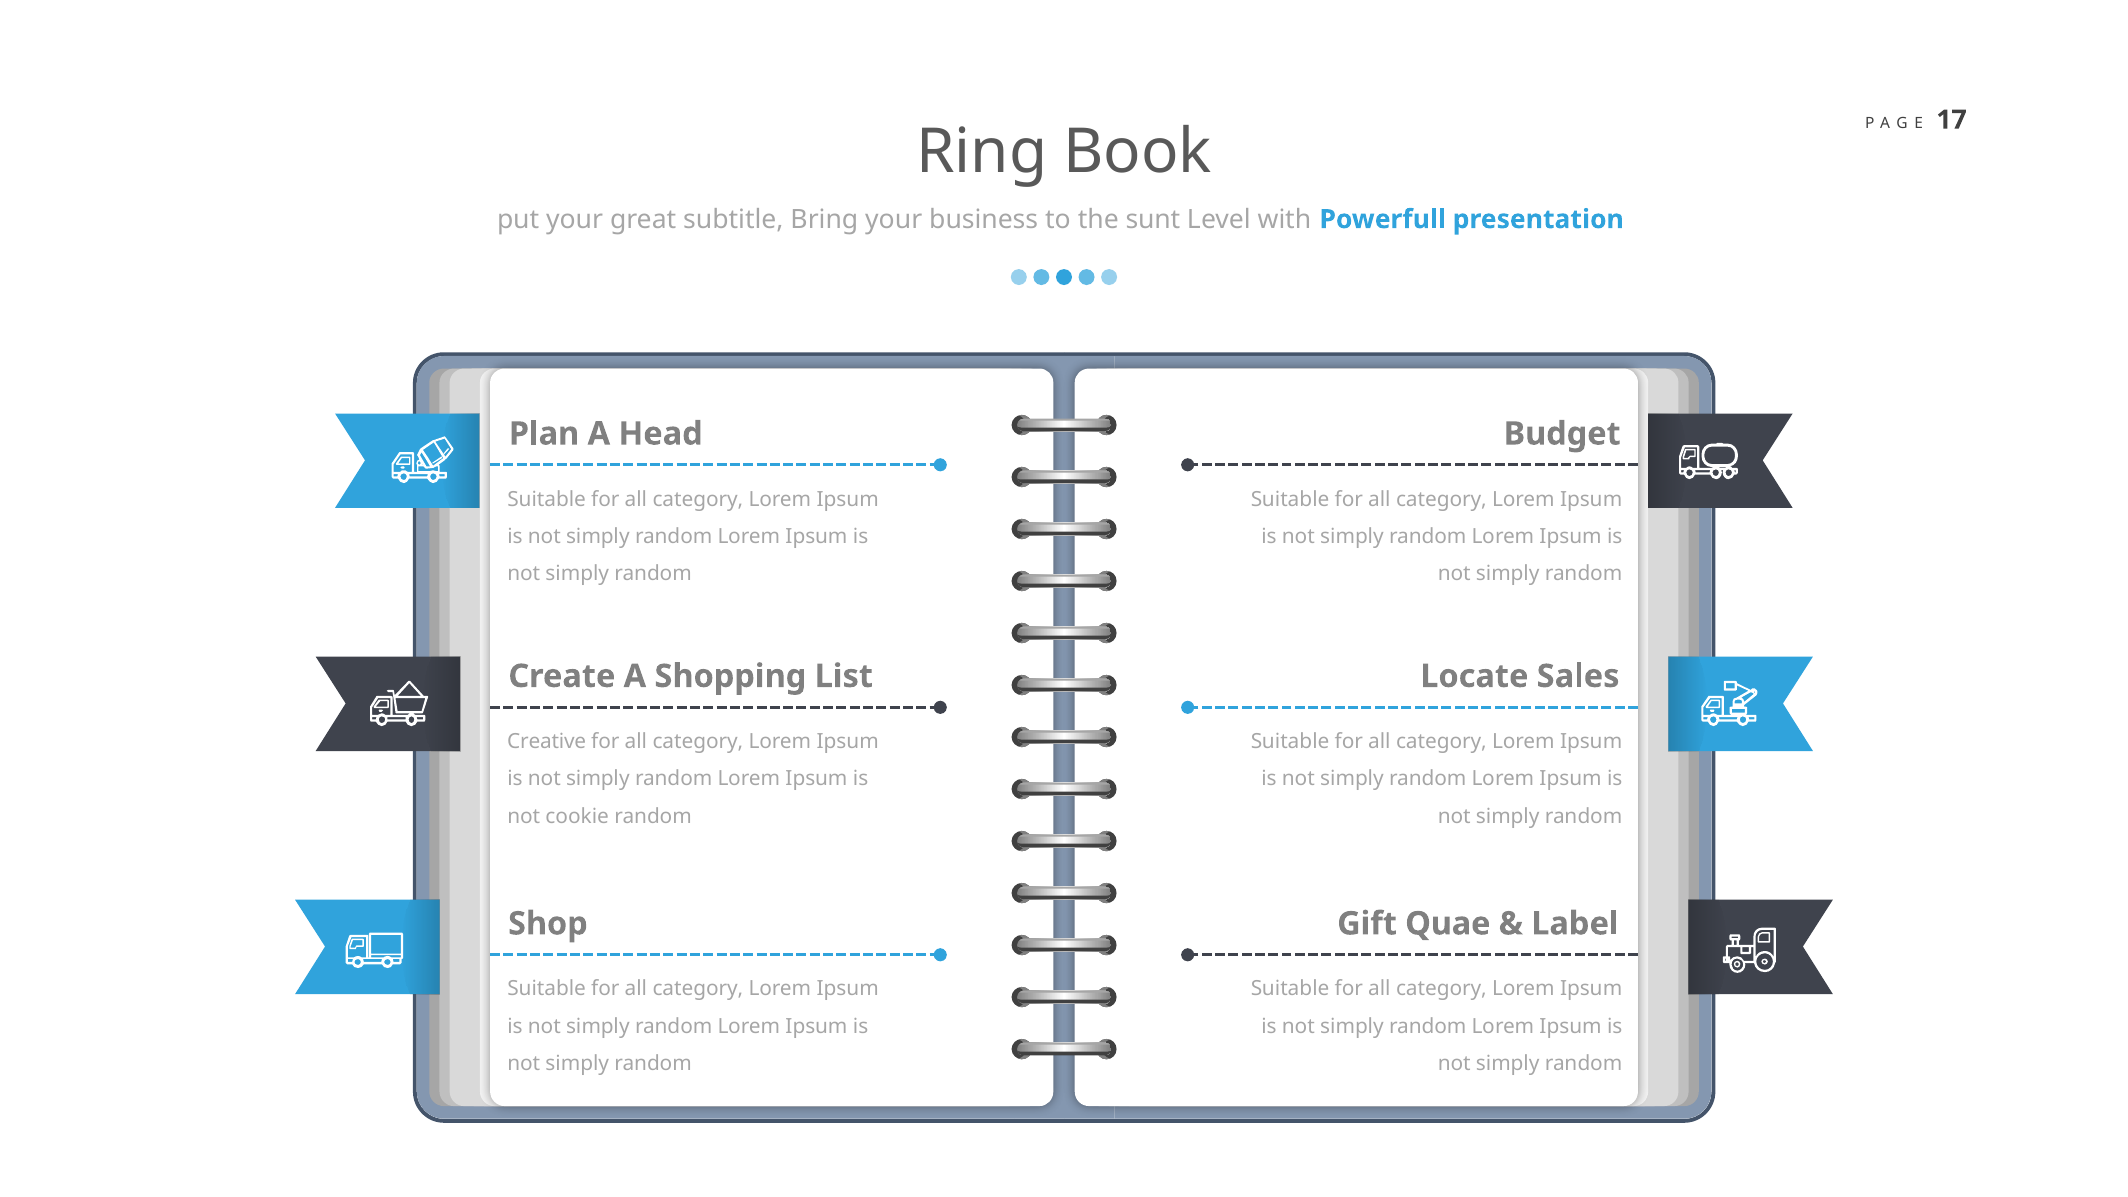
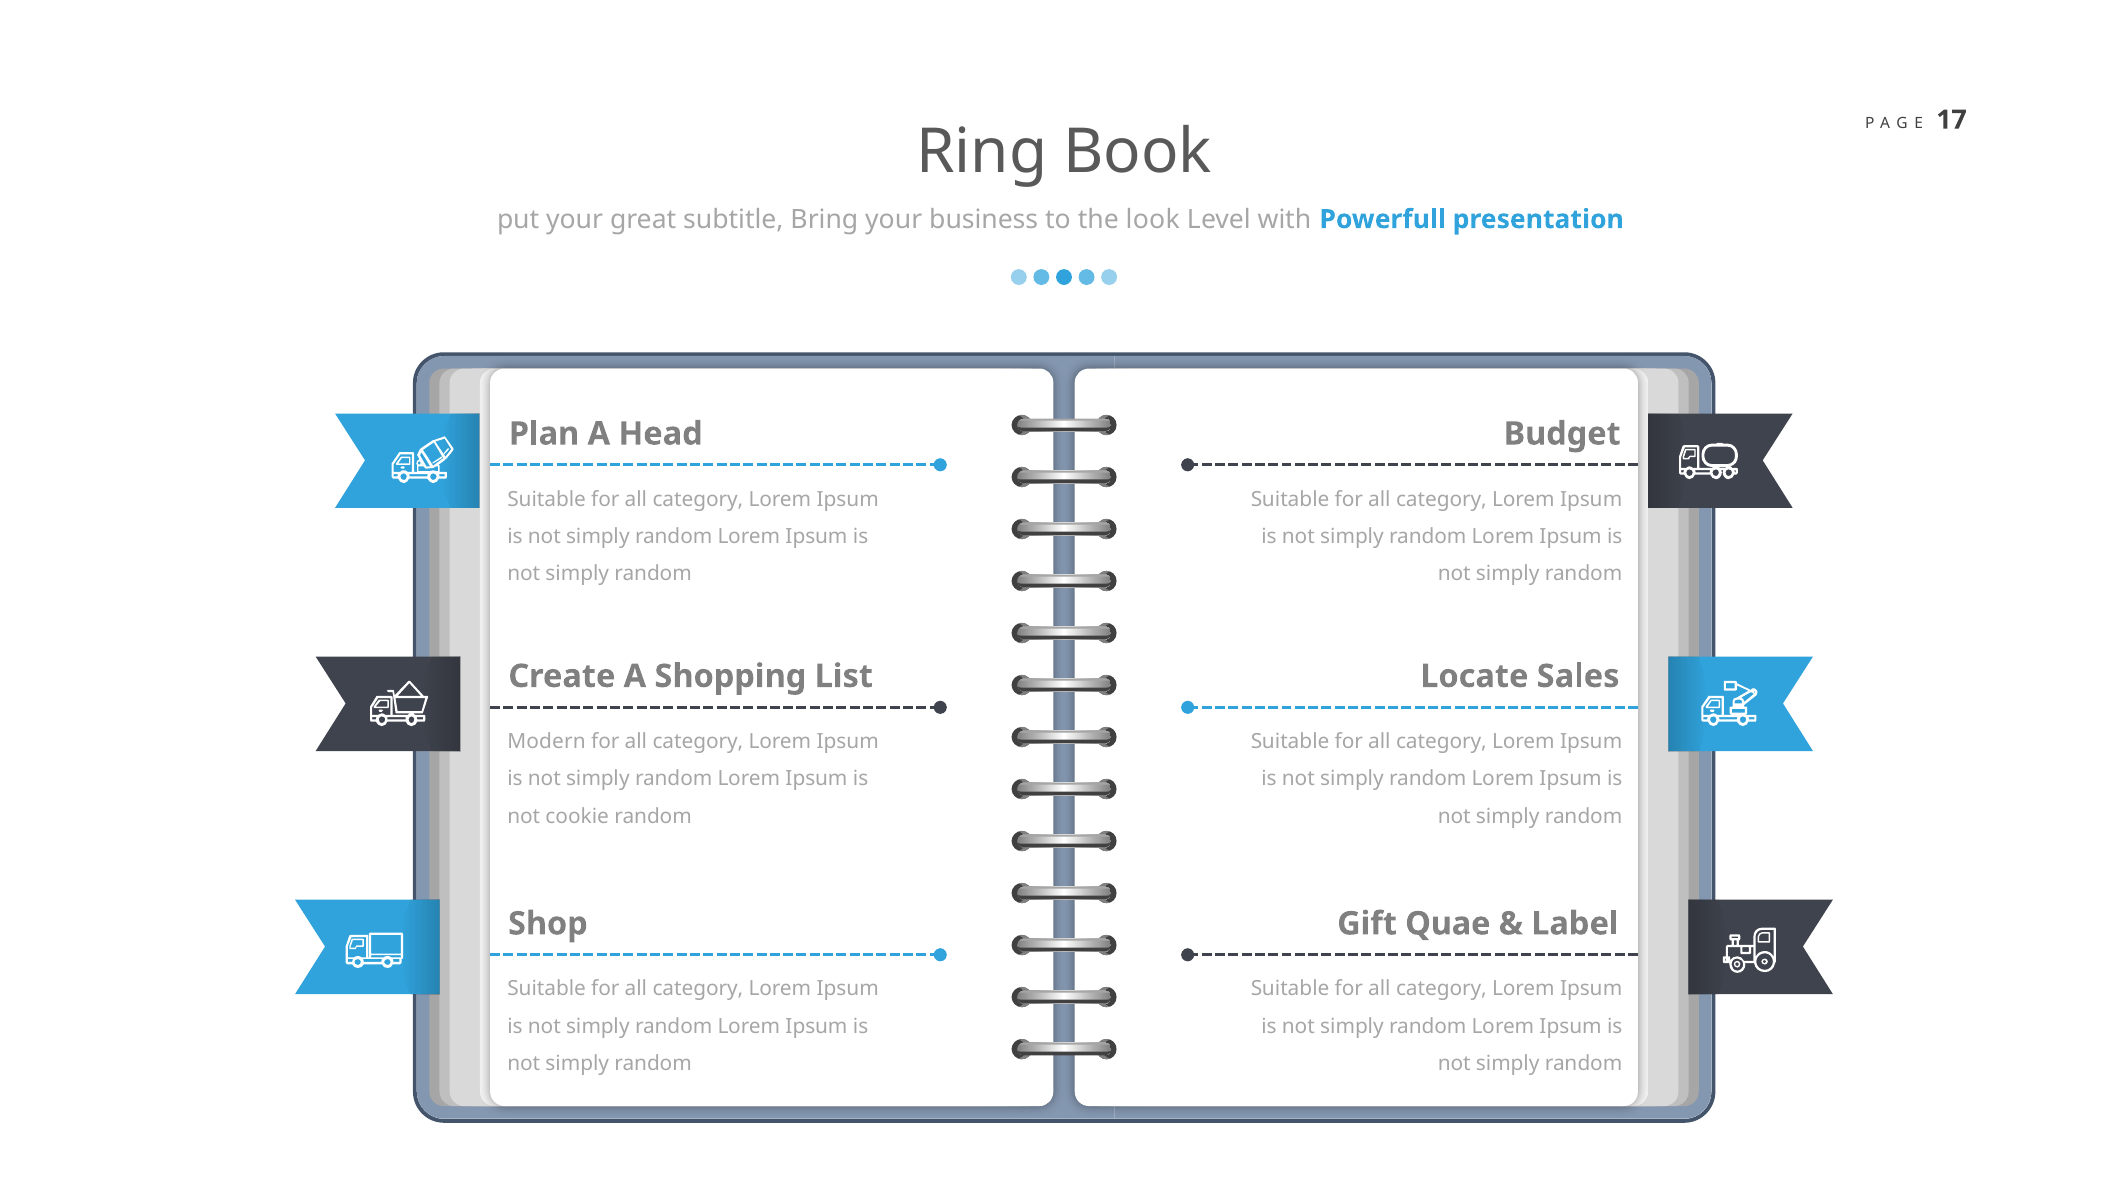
sunt: sunt -> look
Creative: Creative -> Modern
